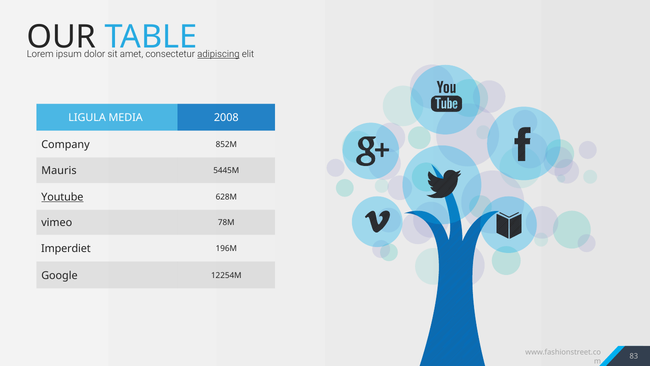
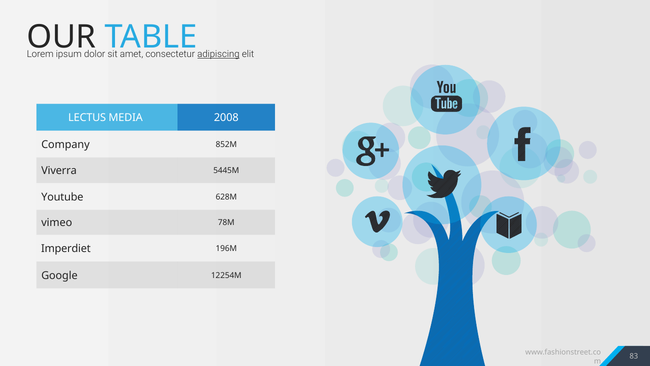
LIGULA: LIGULA -> LECTUS
Mauris: Mauris -> Viverra
Youtube underline: present -> none
